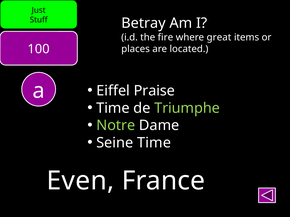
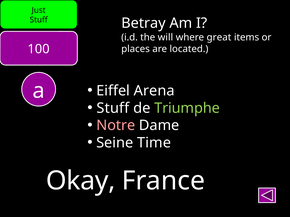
fire: fire -> will
Praise: Praise -> Arena
Time at (113, 108): Time -> Stuff
Notre colour: light green -> pink
Even: Even -> Okay
